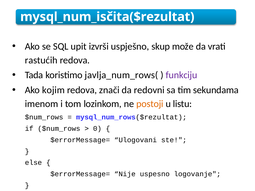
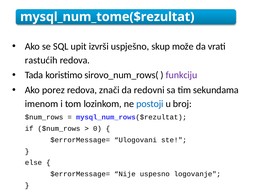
mysql_num_isčita($rezultat: mysql_num_isčita($rezultat -> mysql_num_tome($rezultat
javlja_num_rows(: javlja_num_rows( -> sirovo_num_rows(
kojim: kojim -> porez
postoji colour: orange -> blue
listu: listu -> broj
